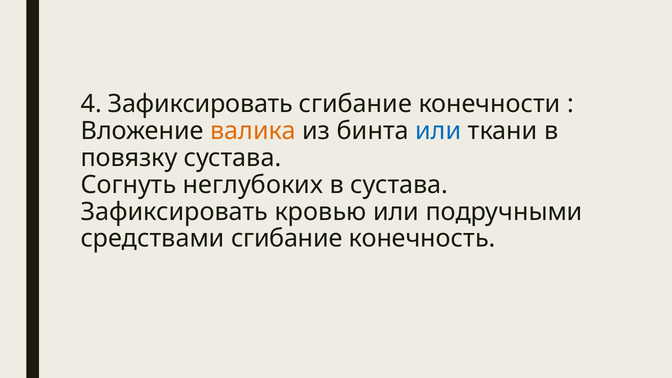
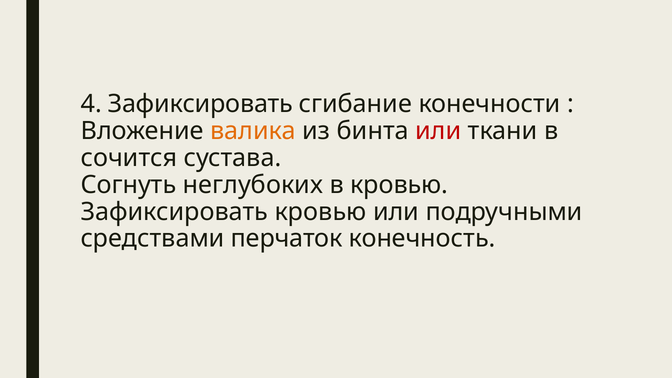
или at (438, 131) colour: blue -> red
повязку: повязку -> сочится
в сустава: сустава -> кровью
средствами сгибание: сгибание -> перчаток
